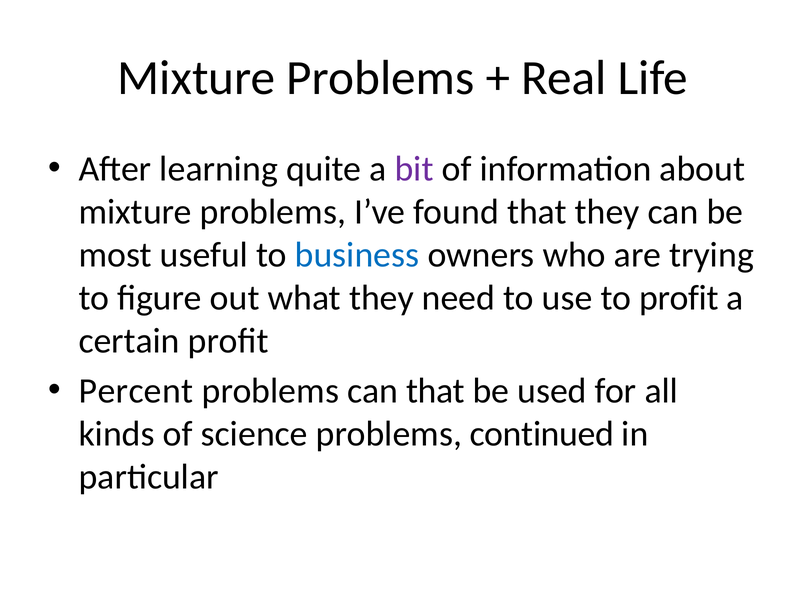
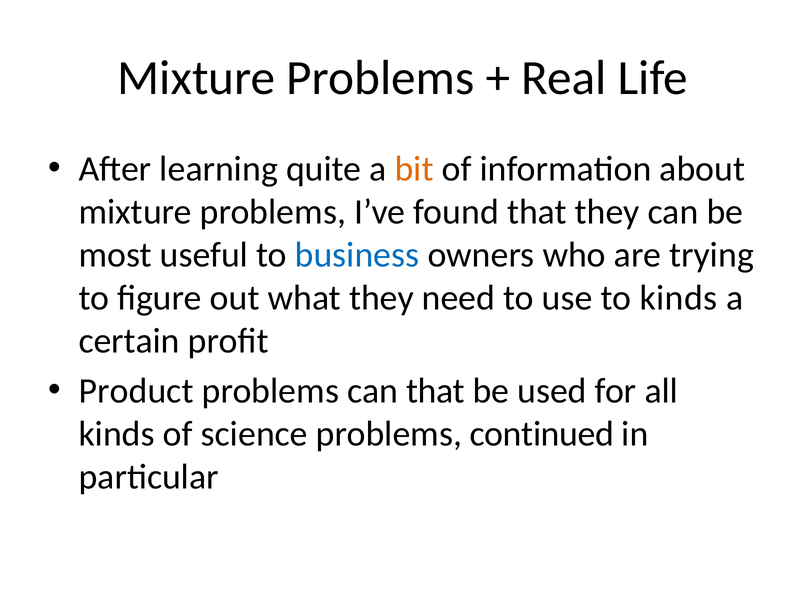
bit colour: purple -> orange
to profit: profit -> kinds
Percent: Percent -> Product
